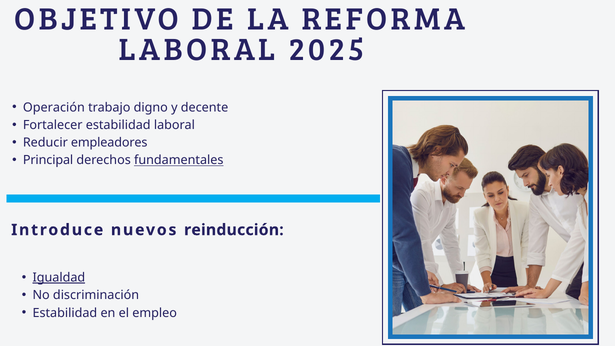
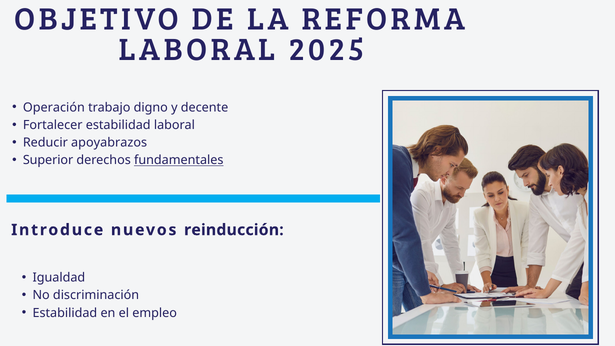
empleadores: empleadores -> apoyabrazos
Principal: Principal -> Superior
Igualdad underline: present -> none
